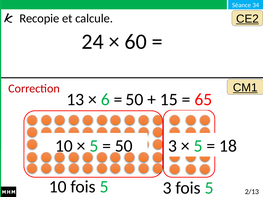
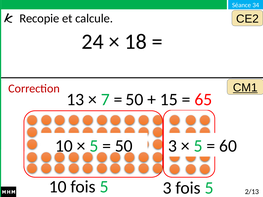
CE2 underline: present -> none
60: 60 -> 18
6: 6 -> 7
18: 18 -> 60
